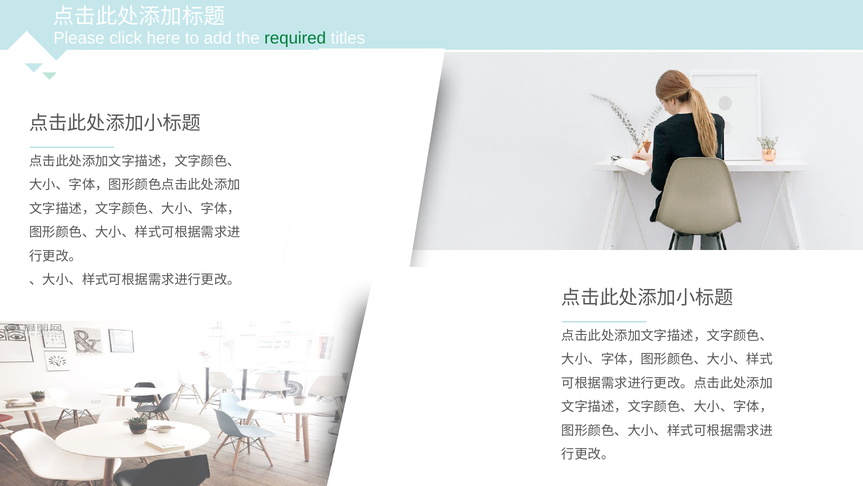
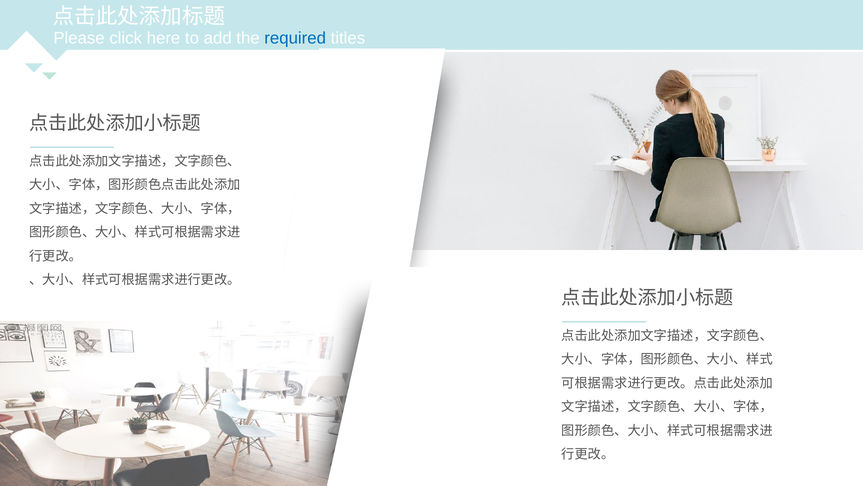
required colour: green -> blue
